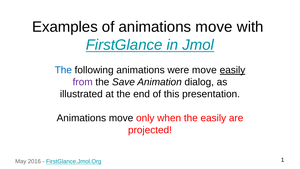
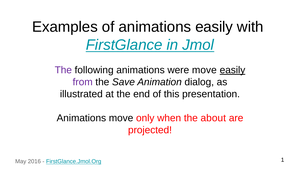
of animations move: move -> easily
The at (63, 70) colour: blue -> purple
the easily: easily -> about
